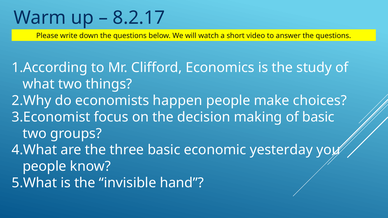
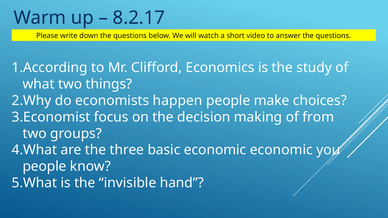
of basic: basic -> from
economic yesterday: yesterday -> economic
